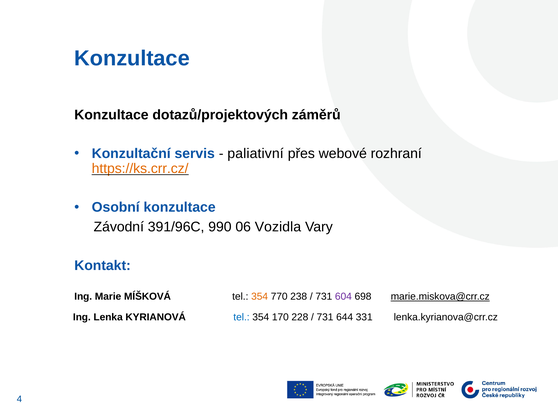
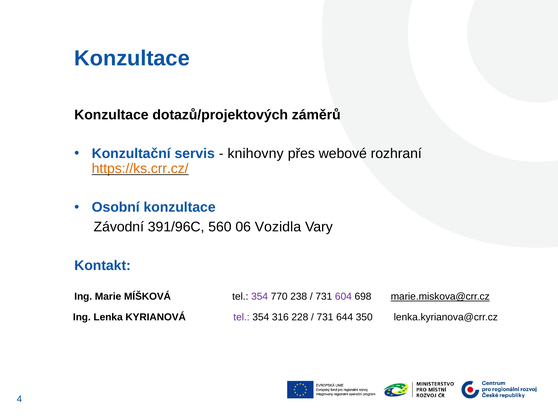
paliativní: paliativní -> knihovny
990: 990 -> 560
354 at (260, 297) colour: orange -> purple
tel at (241, 318) colour: blue -> purple
170: 170 -> 316
331: 331 -> 350
